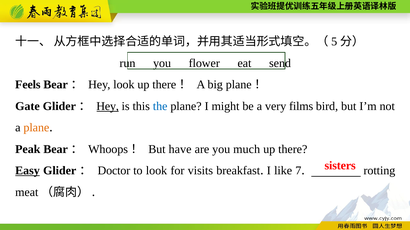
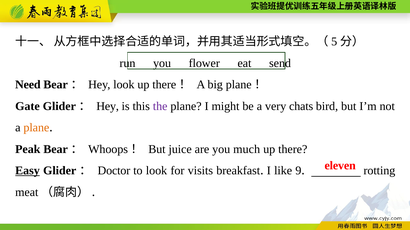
Feels: Feels -> Need
Hey at (108, 106) underline: present -> none
the colour: blue -> purple
films: films -> chats
have: have -> juice
sisters: sisters -> eleven
7: 7 -> 9
